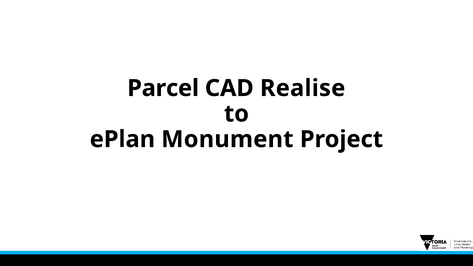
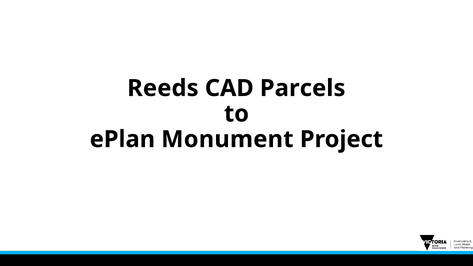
Parcel: Parcel -> Reeds
Realise: Realise -> Parcels
